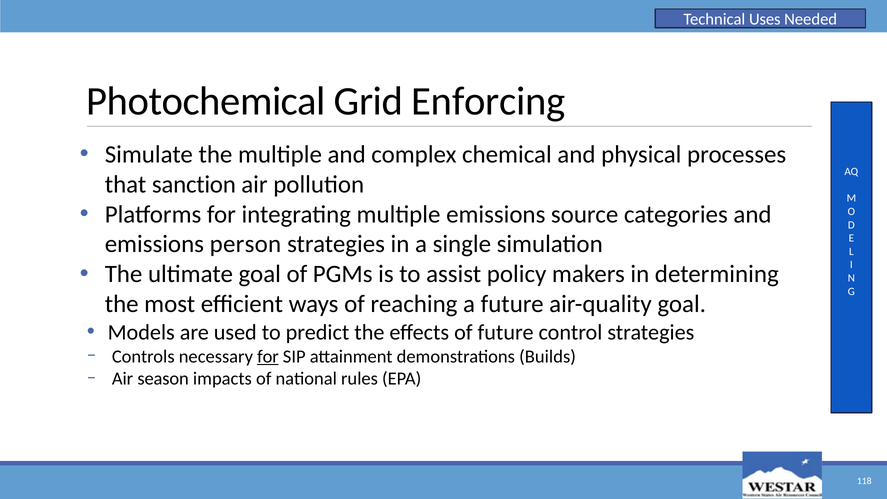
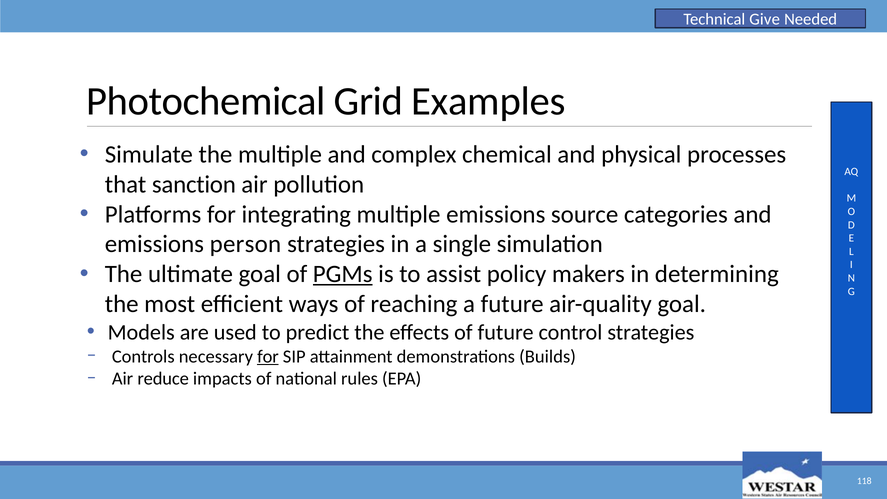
Uses: Uses -> Give
Enforcing: Enforcing -> Examples
PGMs underline: none -> present
season: season -> reduce
